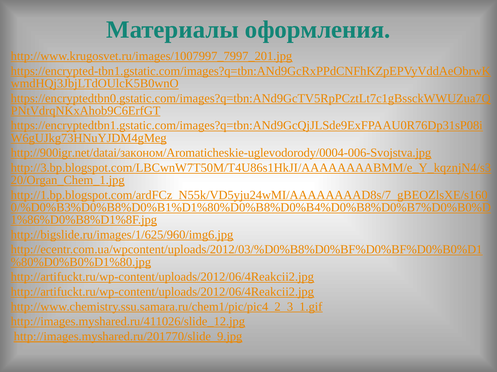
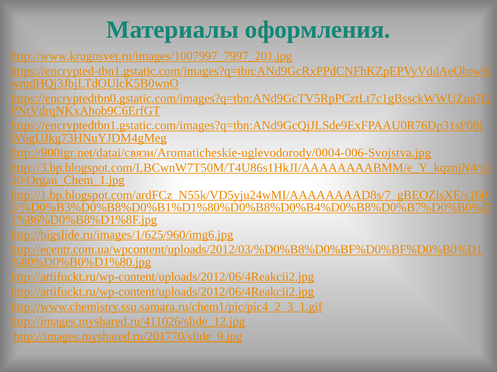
http://900igr.net/datai/законом/Aromaticheskie-uglevodorody/0004-006-Svojstva.jpg: http://900igr.net/datai/законом/Aromaticheskie-uglevodorody/0004-006-Svojstva.jpg -> http://900igr.net/datai/связи/Aromaticheskie-uglevodorody/0004-006-Svojstva.jpg
